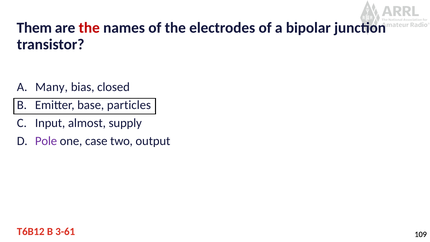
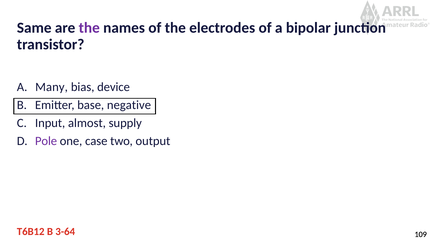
Them: Them -> Same
the at (89, 28) colour: red -> purple
closed: closed -> device
particles: particles -> negative
3-61: 3-61 -> 3-64
